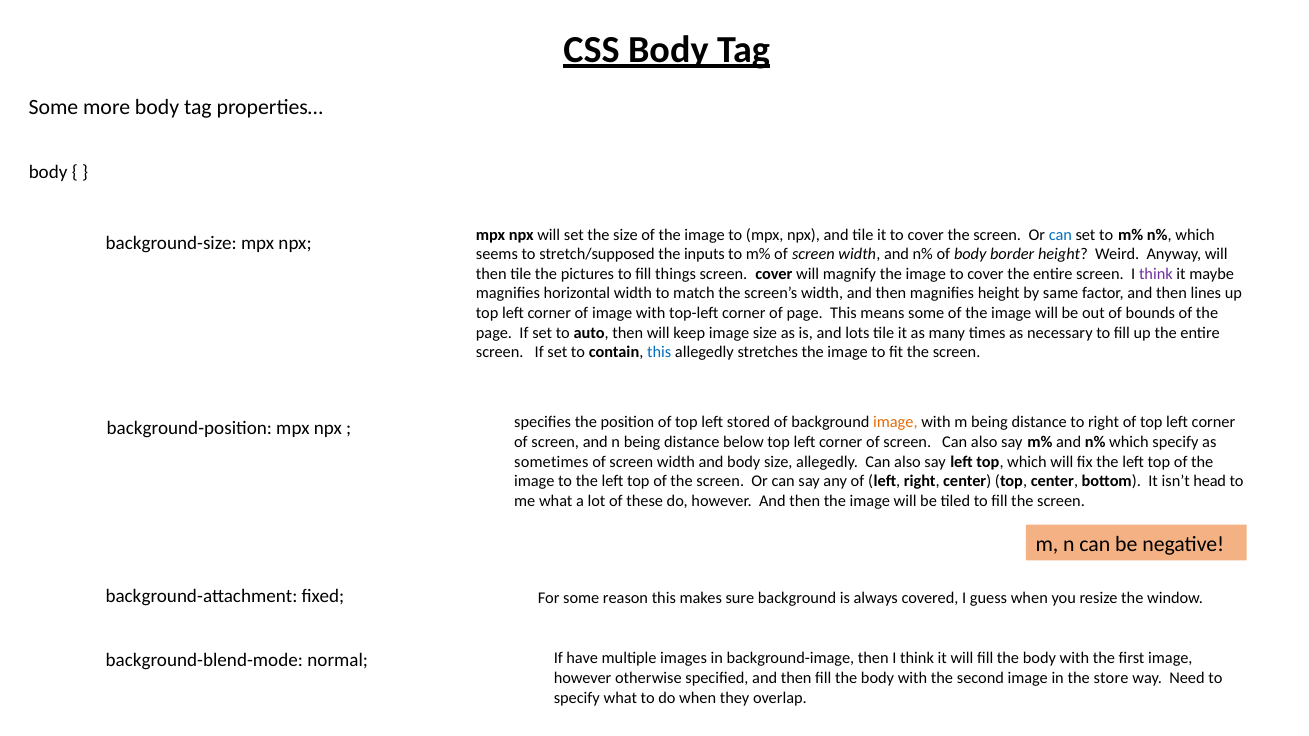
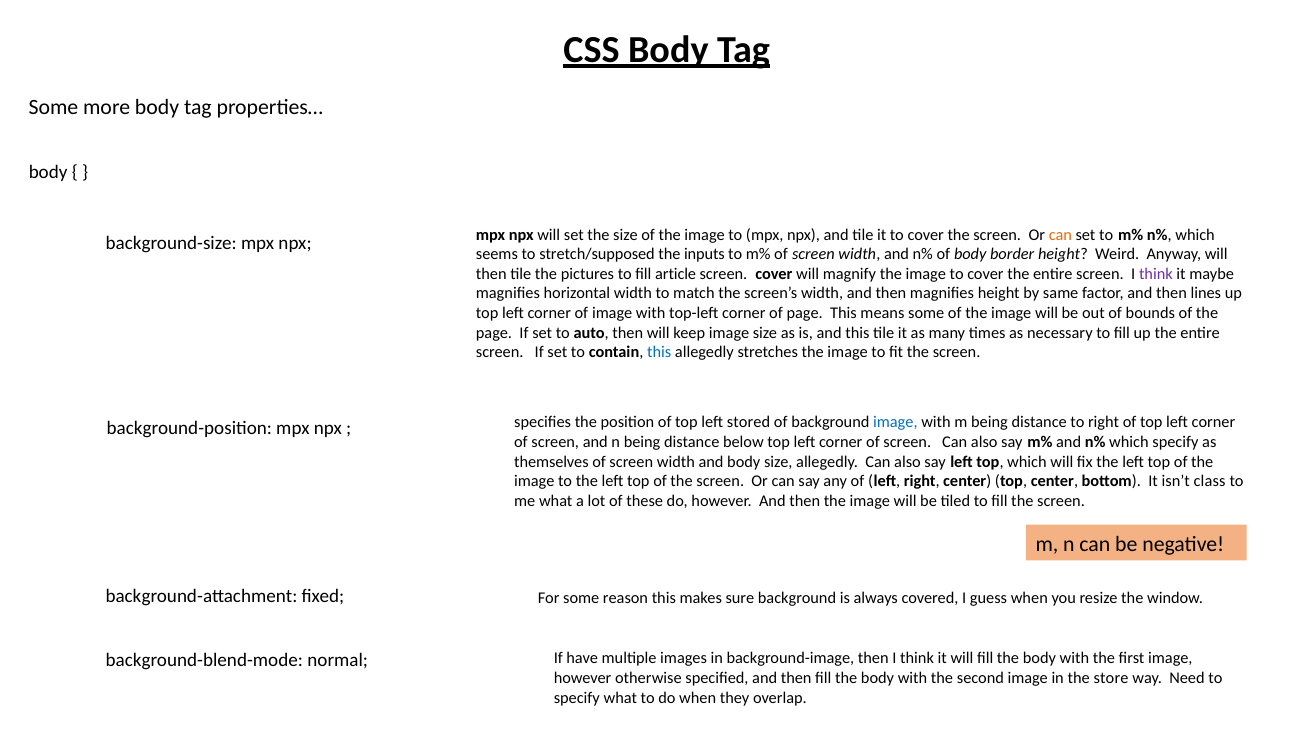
can at (1060, 235) colour: blue -> orange
things: things -> article
and lots: lots -> this
image at (895, 423) colour: orange -> blue
sometimes: sometimes -> themselves
head: head -> class
